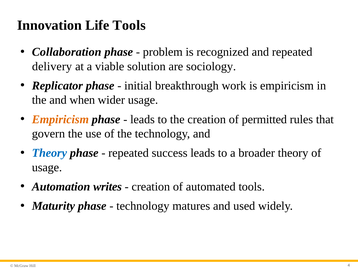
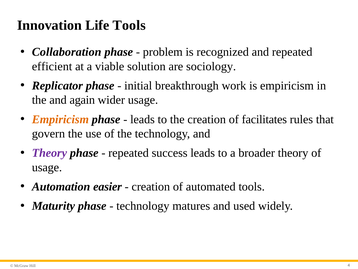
delivery: delivery -> efficient
when: when -> again
permitted: permitted -> facilitates
Theory at (49, 153) colour: blue -> purple
writes: writes -> easier
